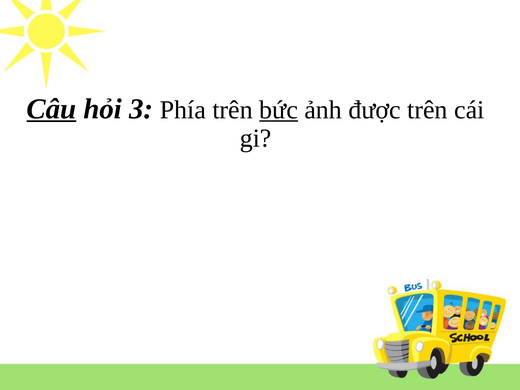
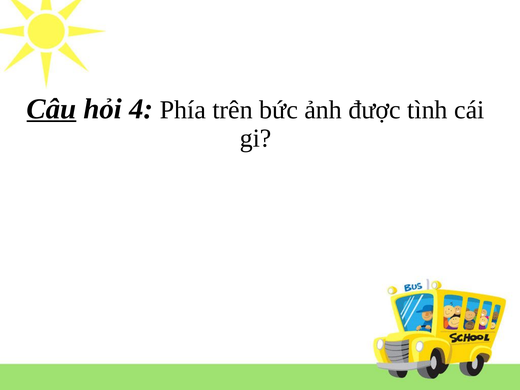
3: 3 -> 4
bức underline: present -> none
được trên: trên -> tình
